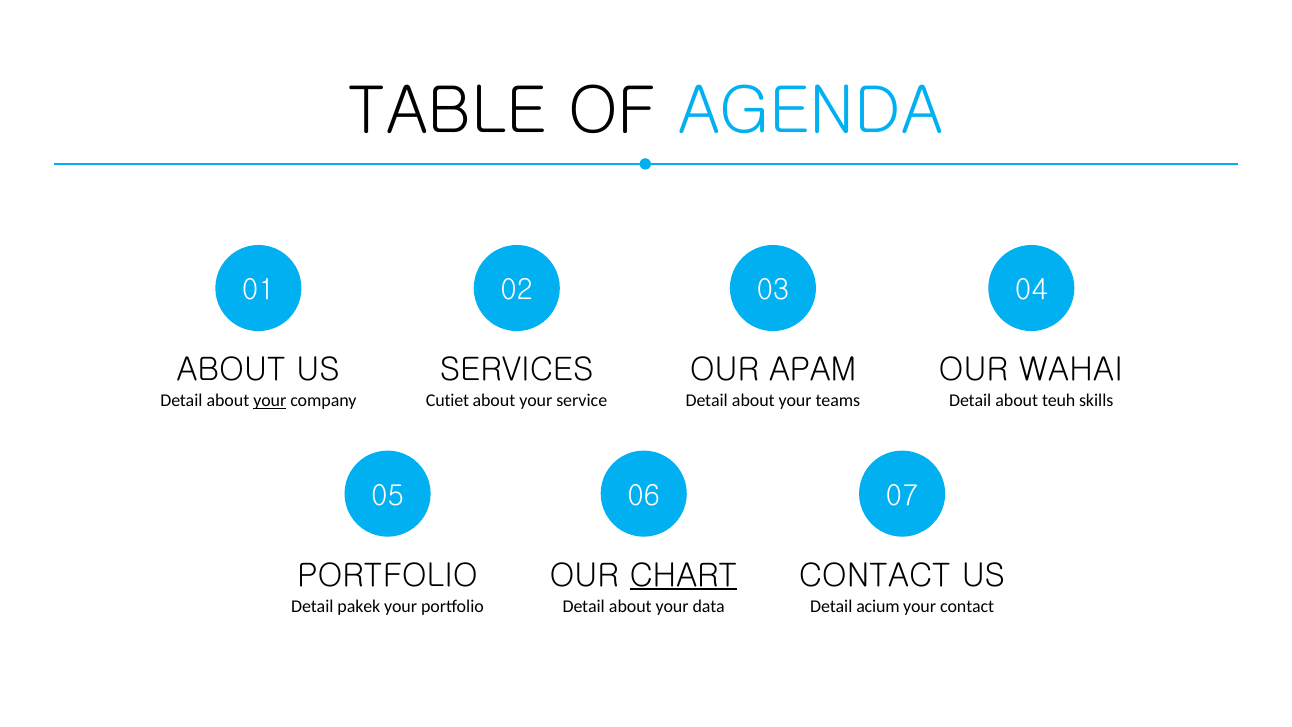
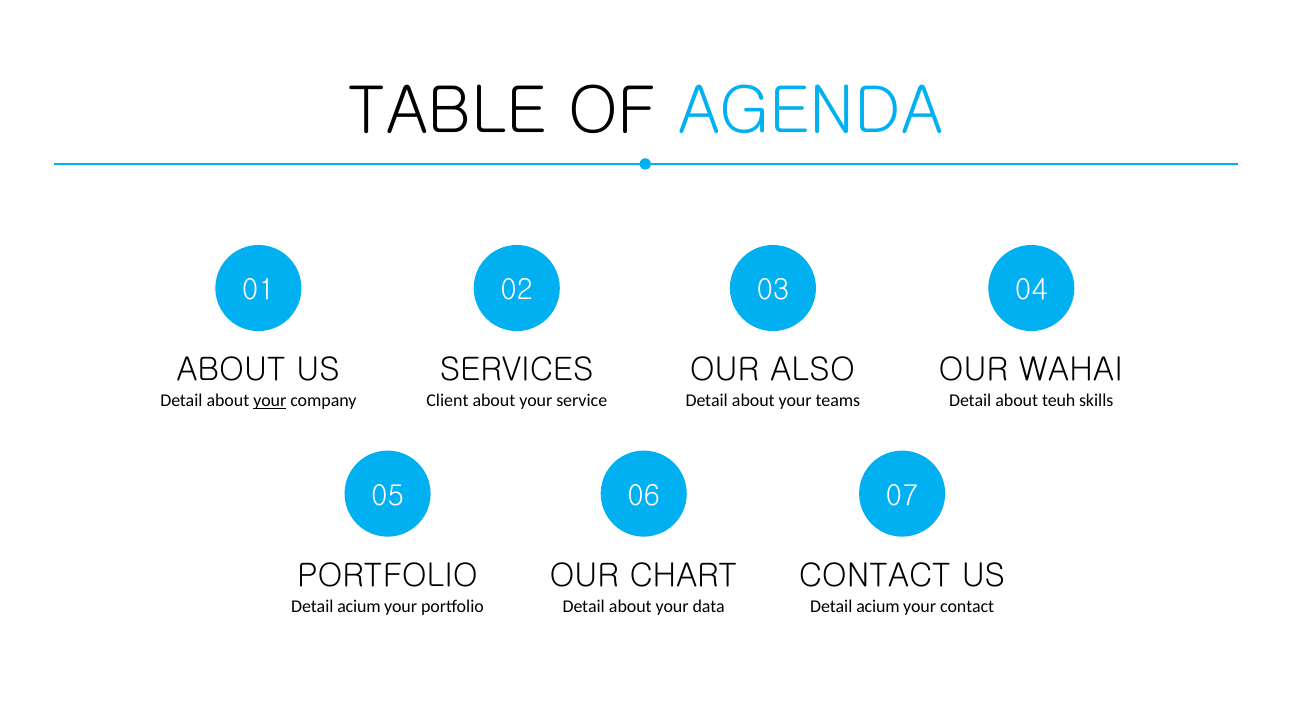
APAM: APAM -> ALSO
Cutiet: Cutiet -> Client
CHART underline: present -> none
pakek at (359, 606): pakek -> acium
